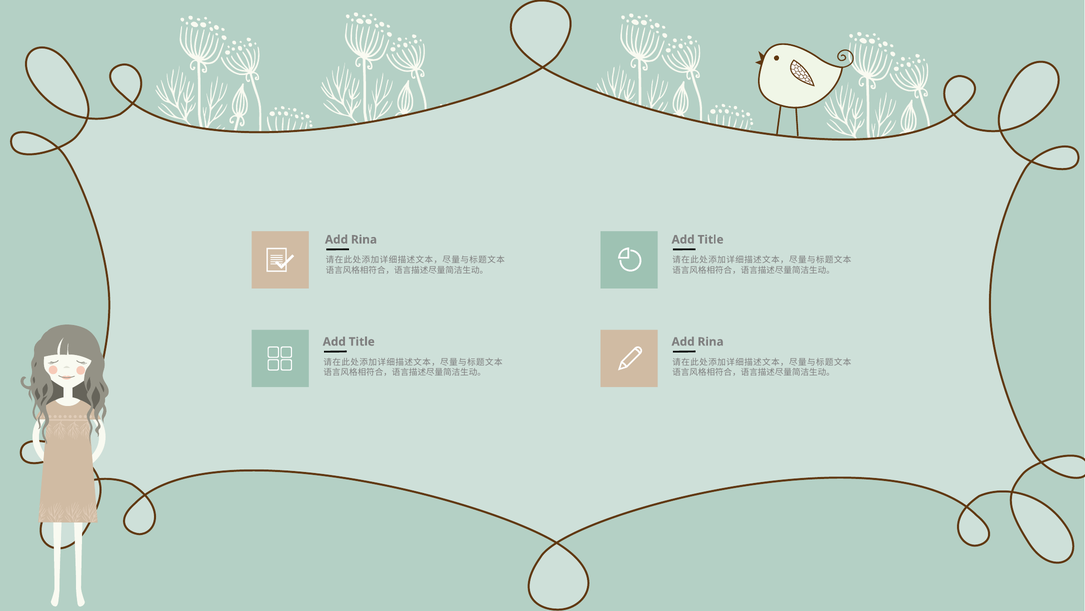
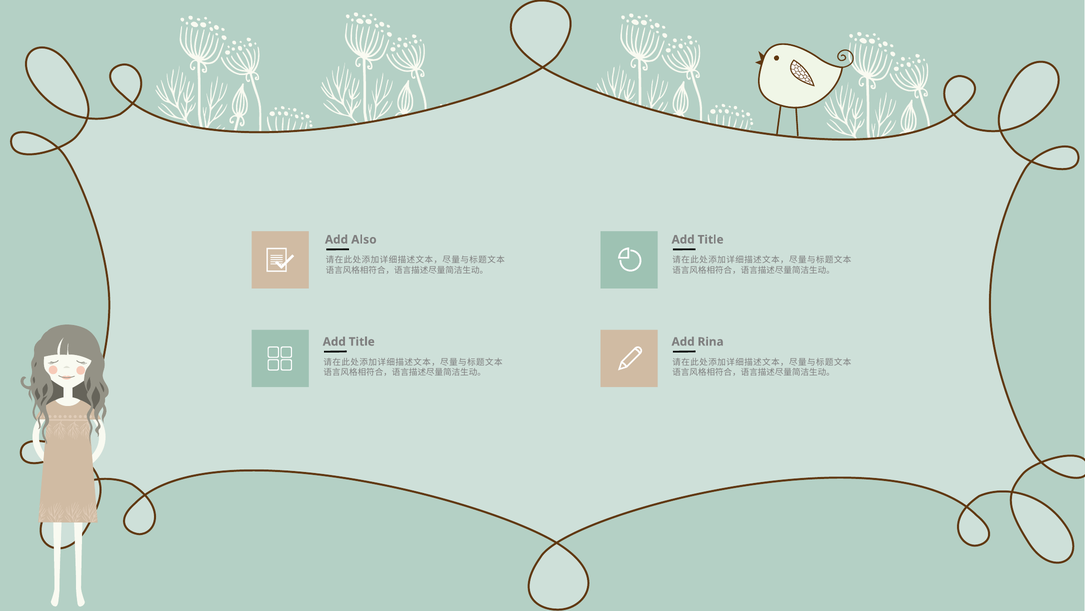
Rina at (364, 239): Rina -> Also
